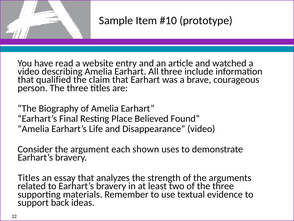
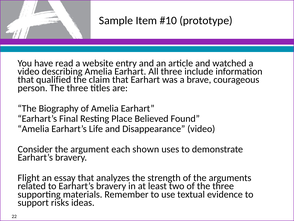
Titles at (29, 178): Titles -> Flight
back: back -> risks
